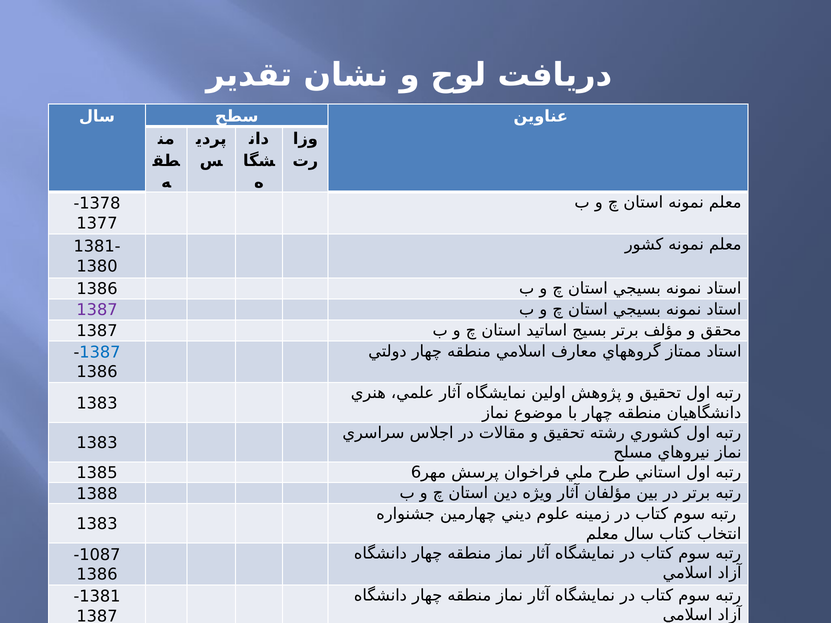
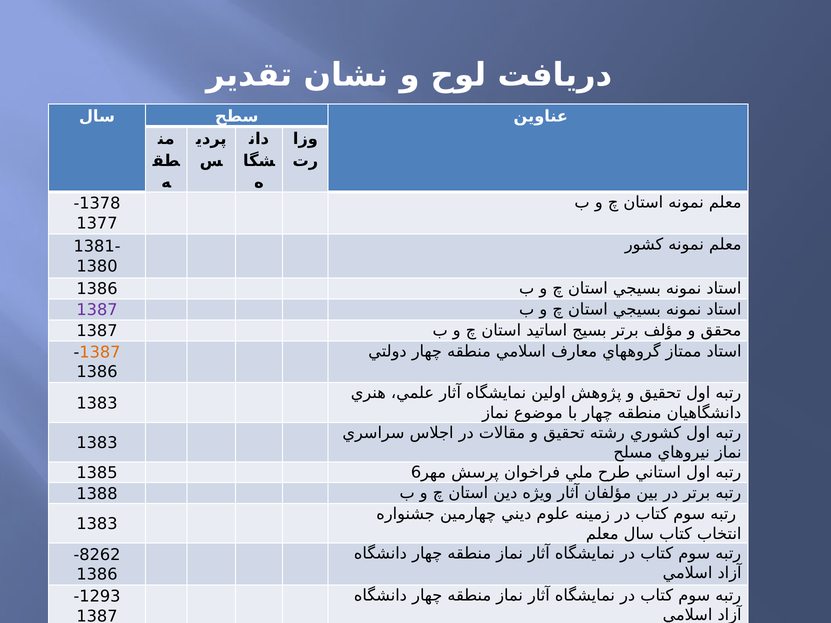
1387 at (100, 353) colour: blue -> orange
1087: 1087 -> 8262
1381: 1381 -> 1293
